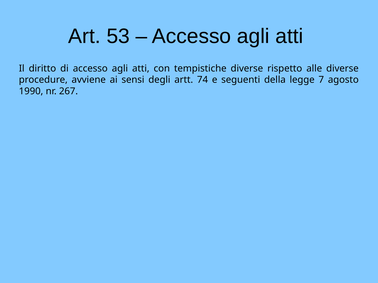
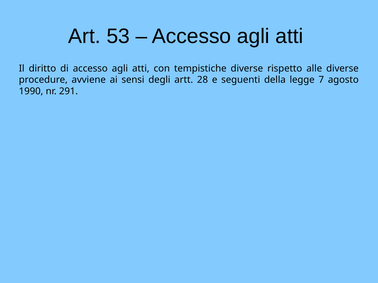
74: 74 -> 28
267: 267 -> 291
